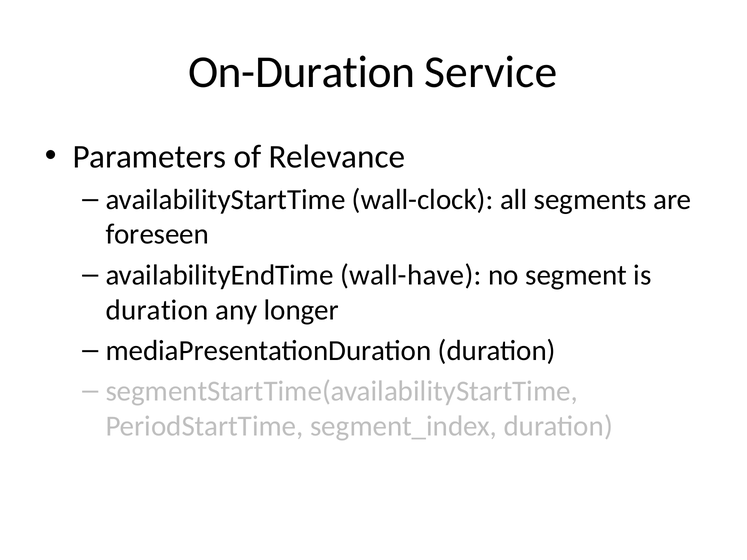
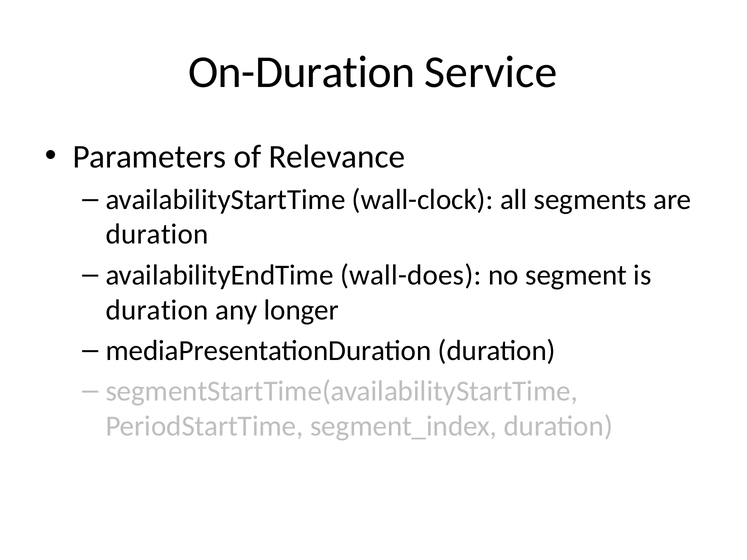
foreseen at (157, 234): foreseen -> duration
wall-have: wall-have -> wall-does
